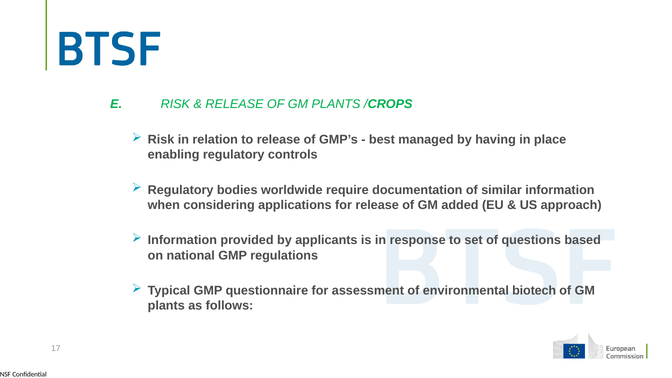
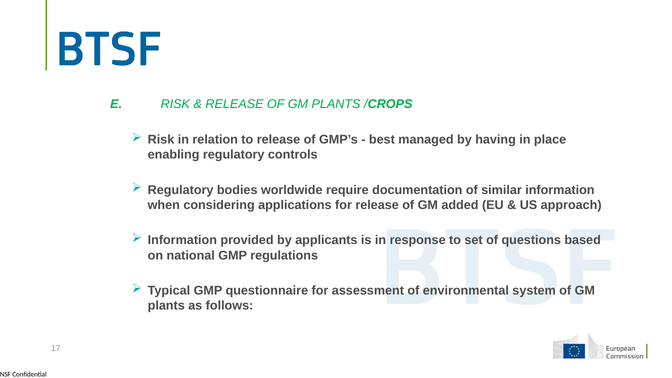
biotech: biotech -> system
